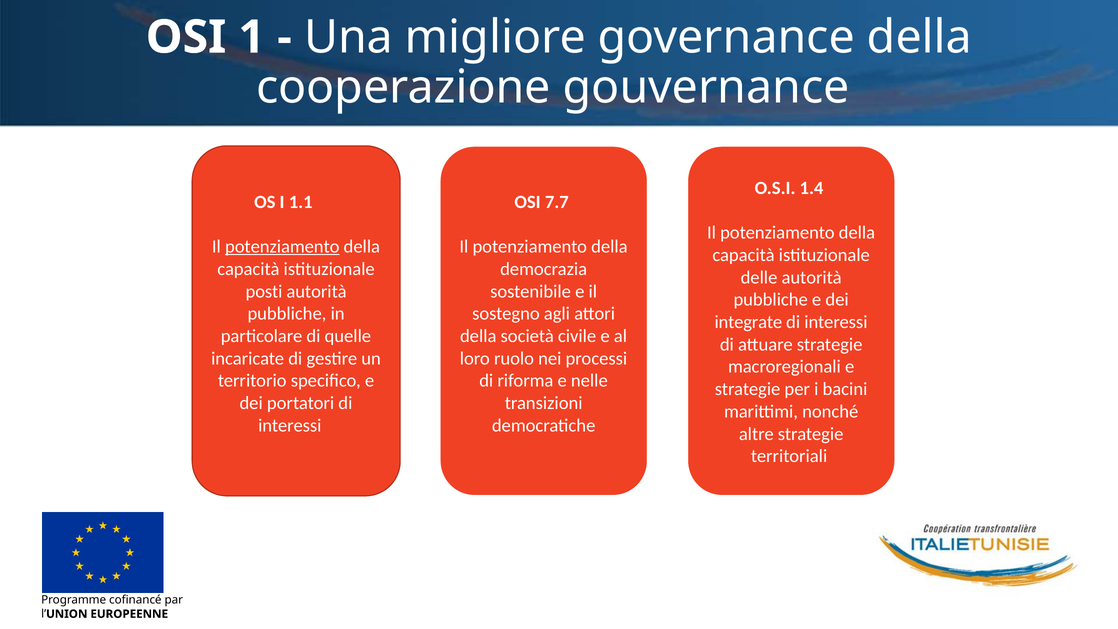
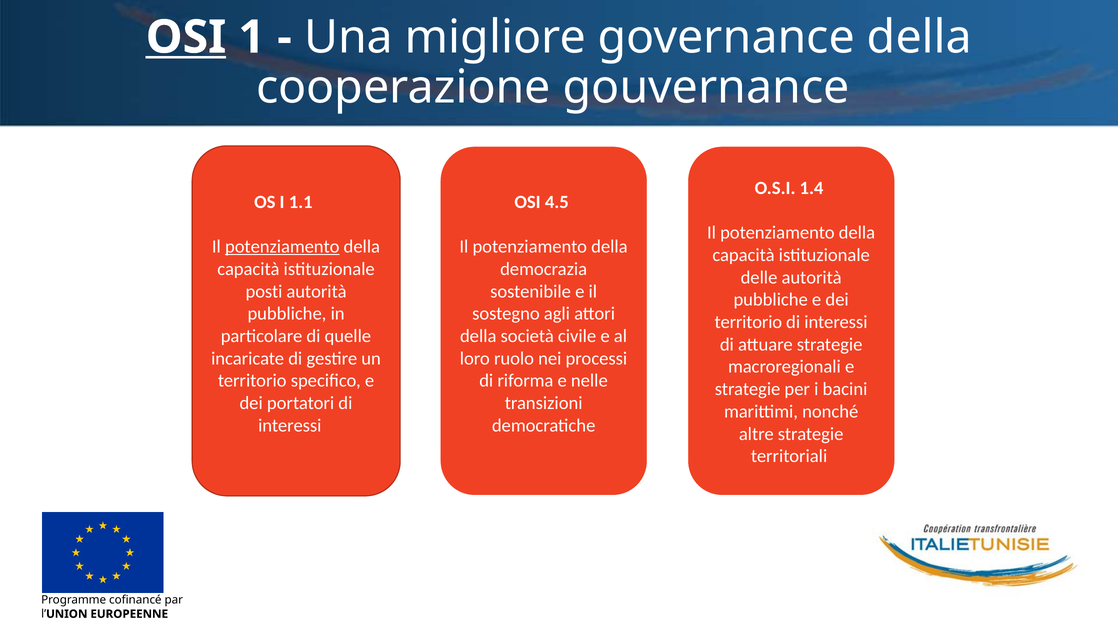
OSI at (186, 37) underline: none -> present
7.7: 7.7 -> 4.5
integrate at (748, 322): integrate -> territorio
